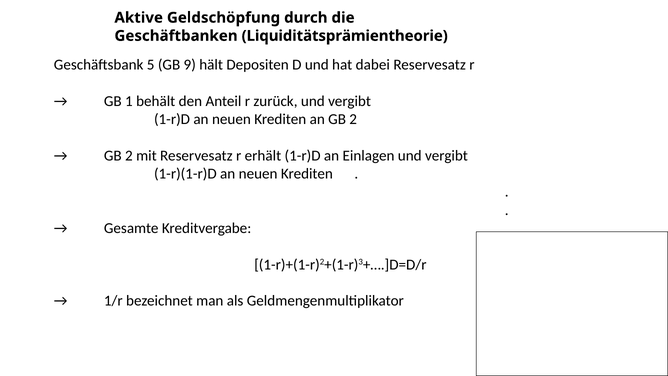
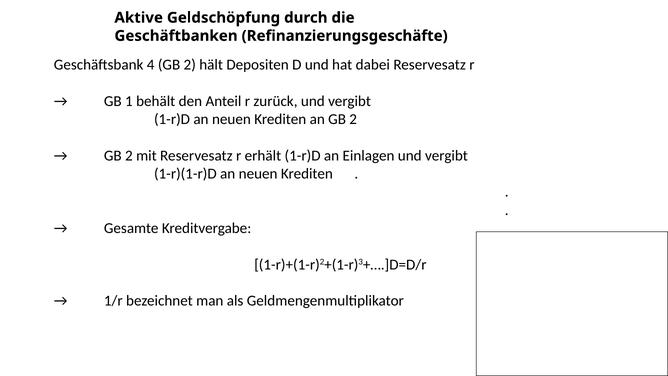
Liquiditätsprämientheorie: Liquiditätsprämientheorie -> Refinanzierungsgeschäfte
5: 5 -> 4
9 at (190, 65): 9 -> 2
